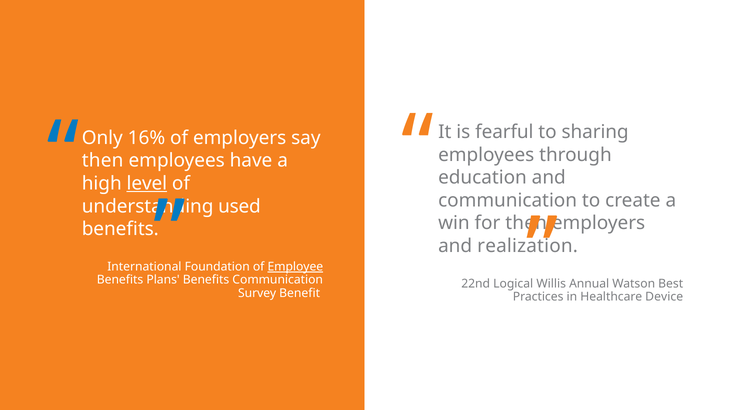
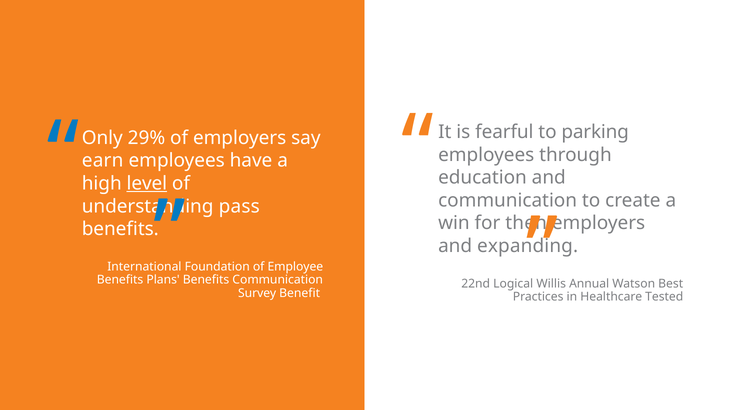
sharing: sharing -> parking
16%: 16% -> 29%
then at (103, 161): then -> earn
used: used -> pass
realization: realization -> expanding
Employee underline: present -> none
Device: Device -> Tested
